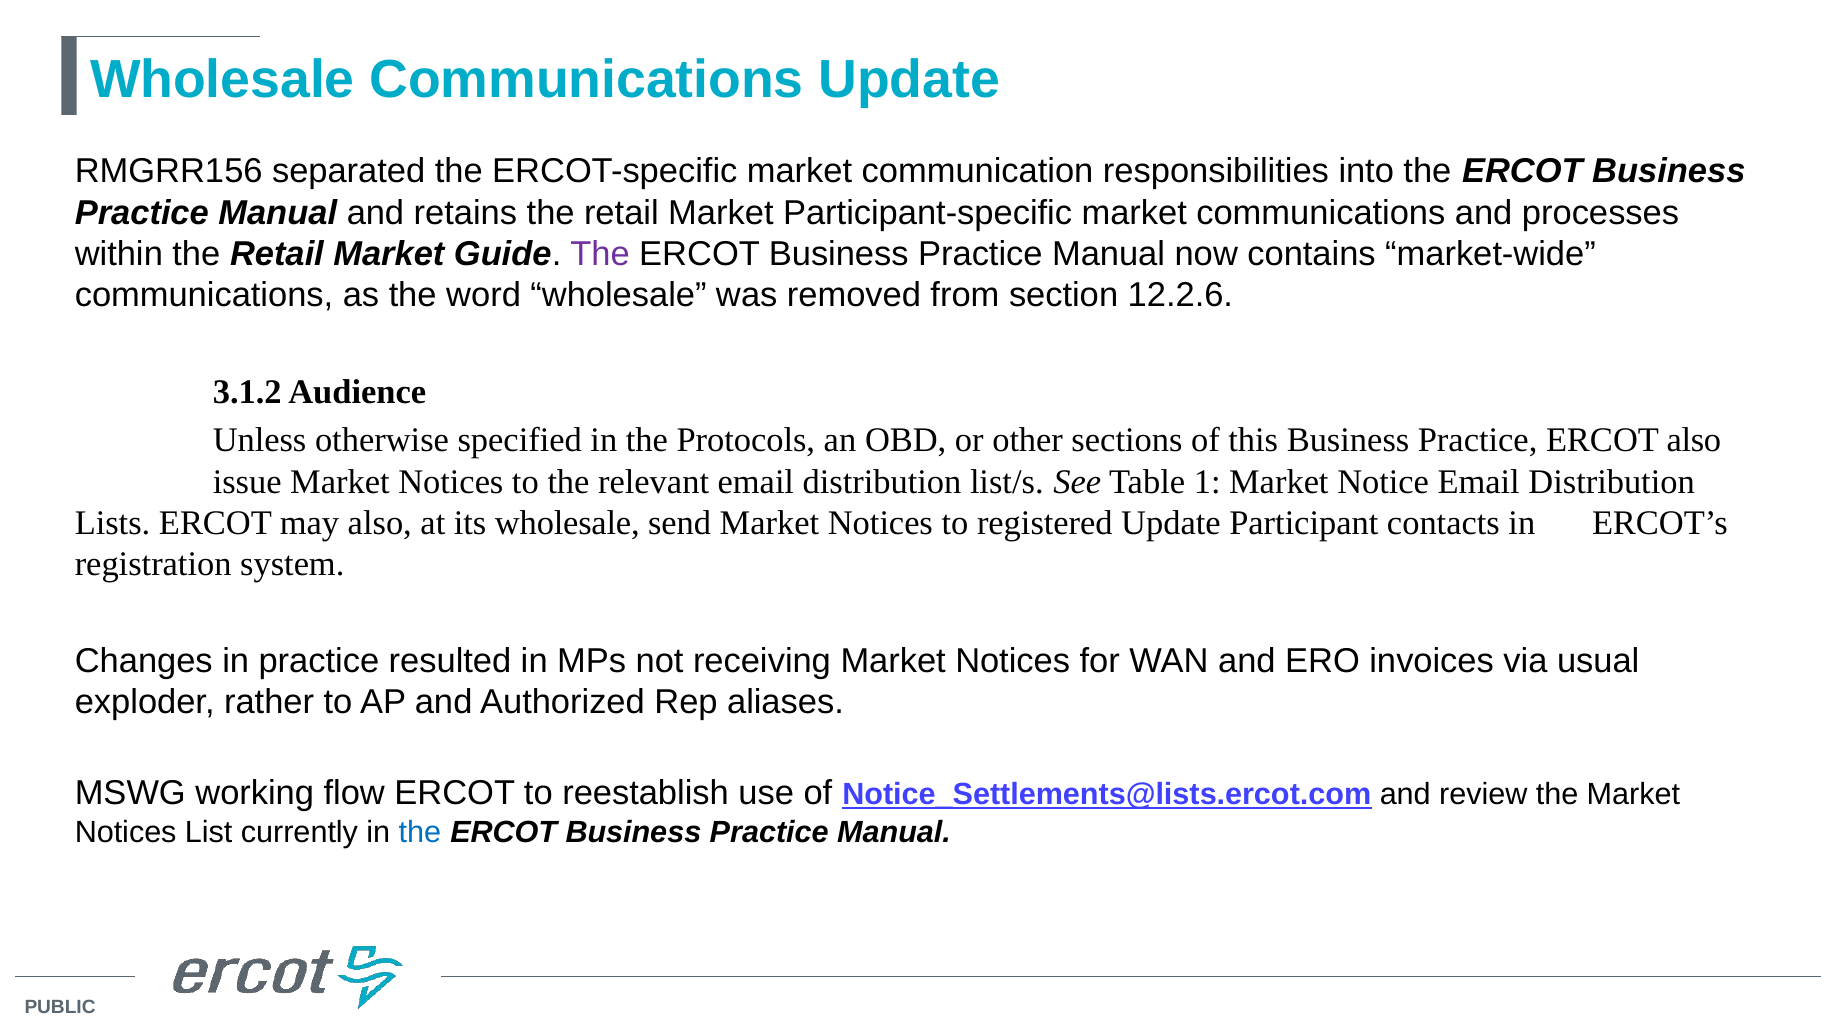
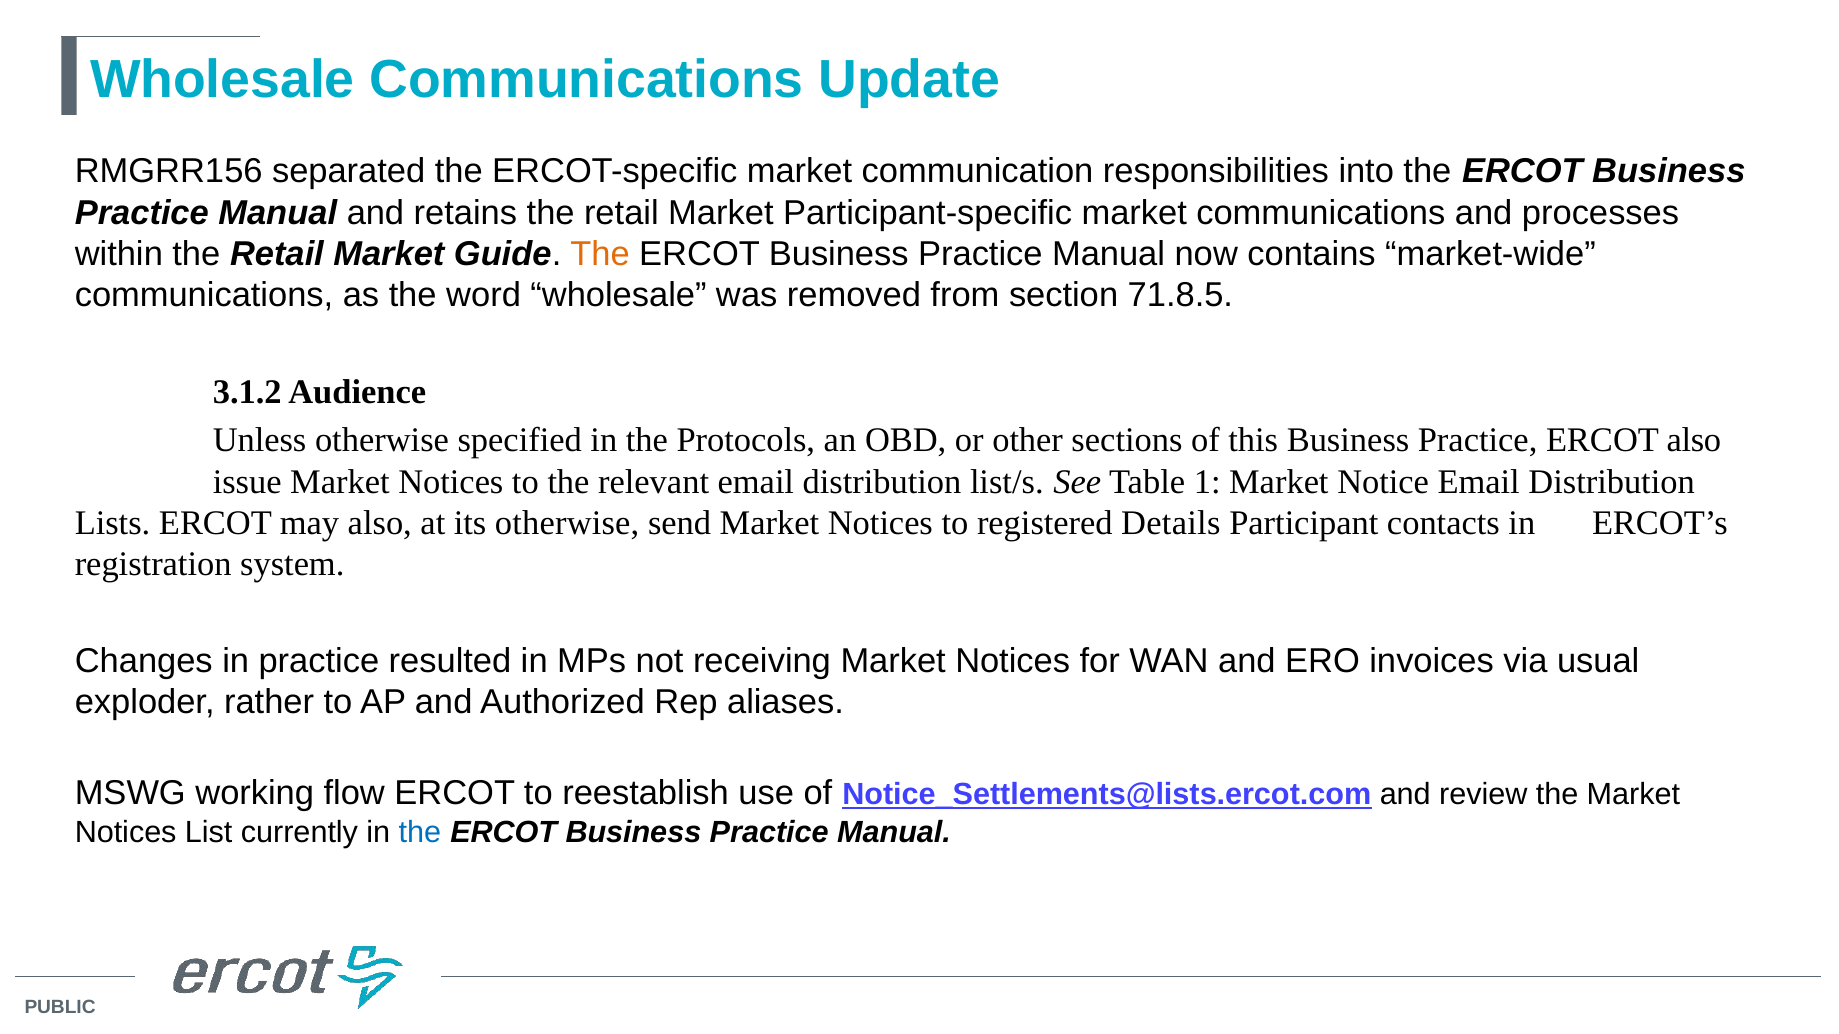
The at (600, 254) colour: purple -> orange
12.2.6: 12.2.6 -> 71.8.5
its wholesale: wholesale -> otherwise
registered Update: Update -> Details
